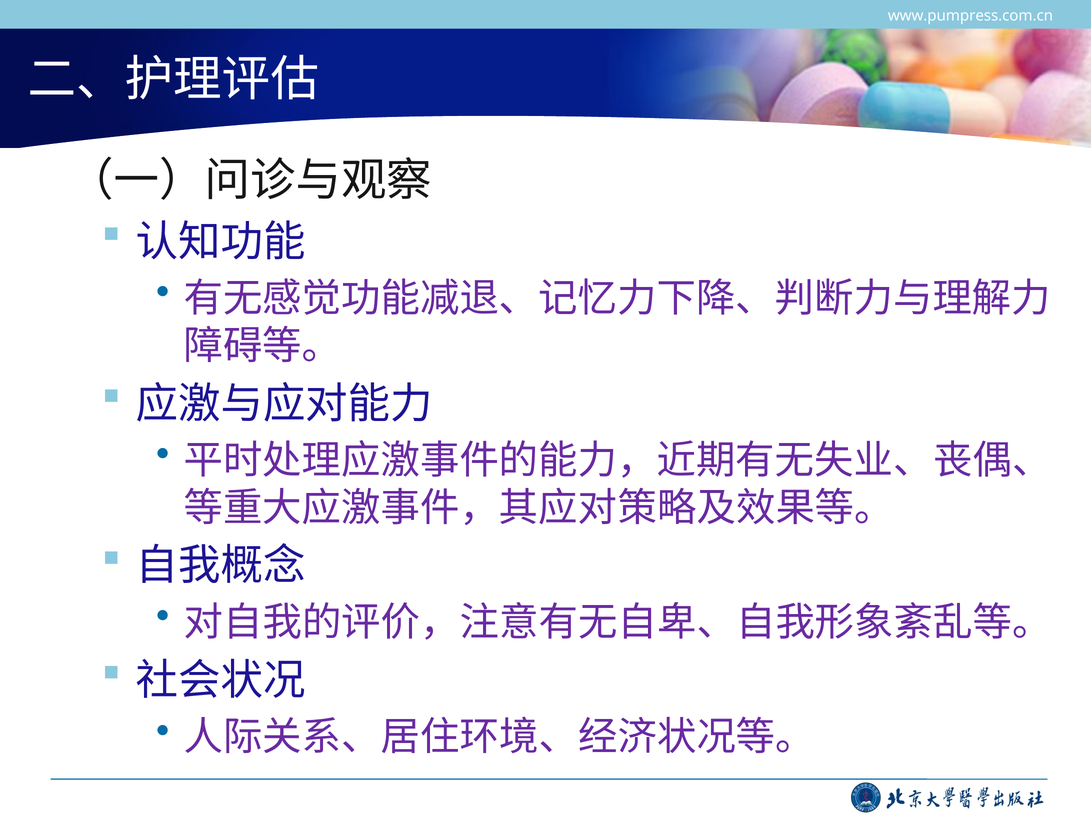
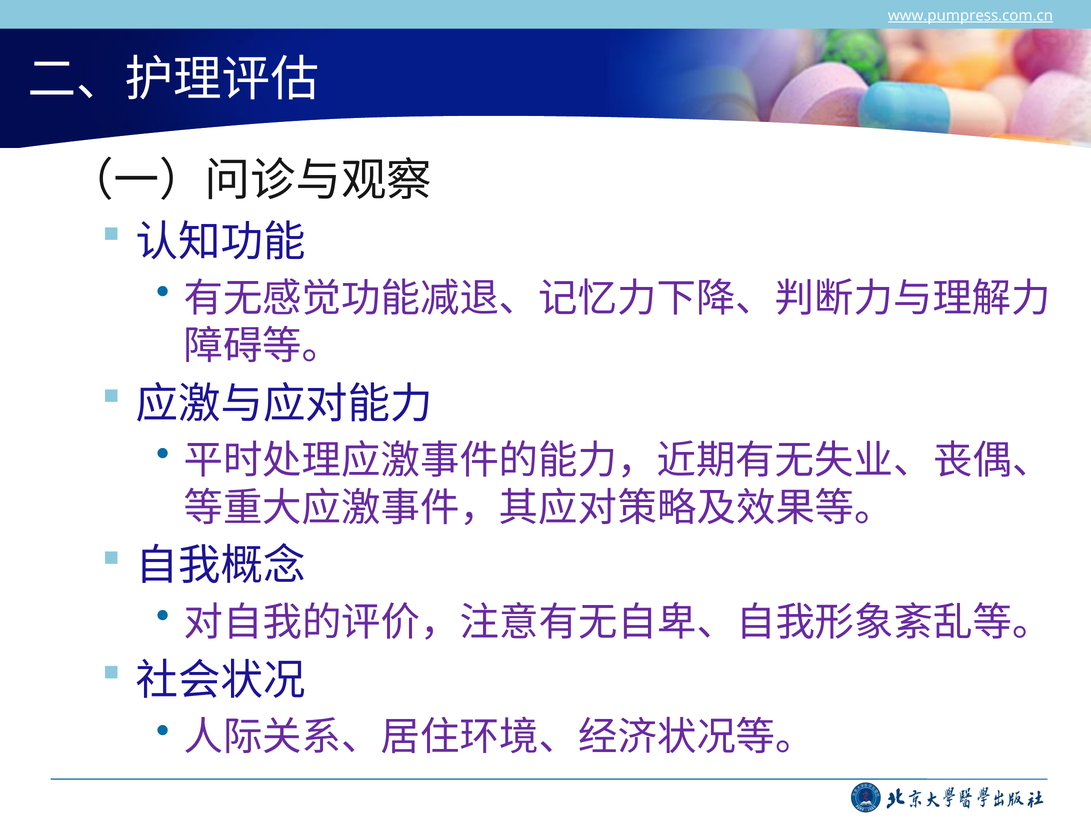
www.pumpress.com.cn underline: none -> present
